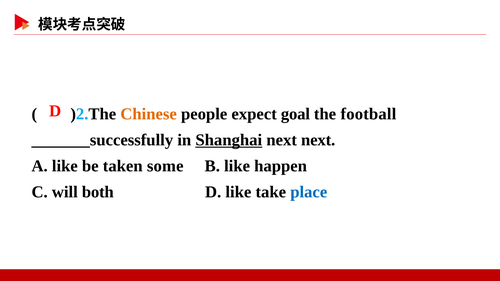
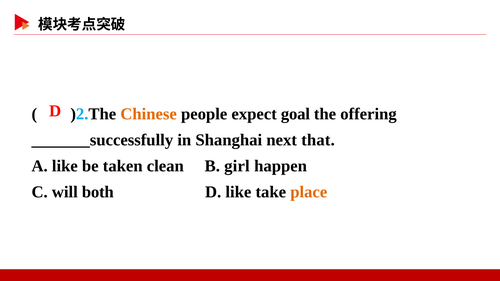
football: football -> offering
Shanghai underline: present -> none
next next: next -> that
some: some -> clean
B like: like -> girl
place colour: blue -> orange
